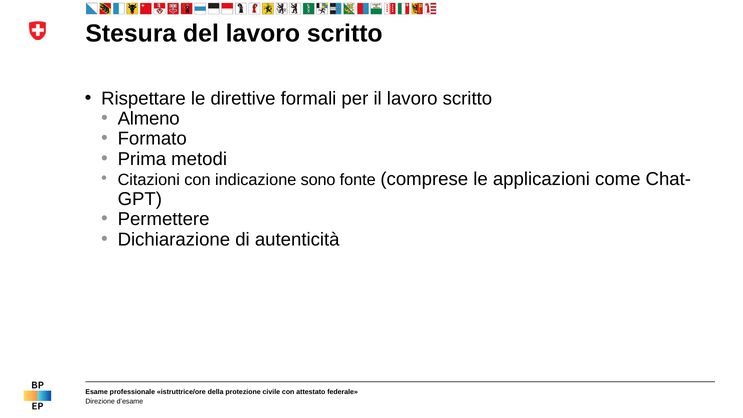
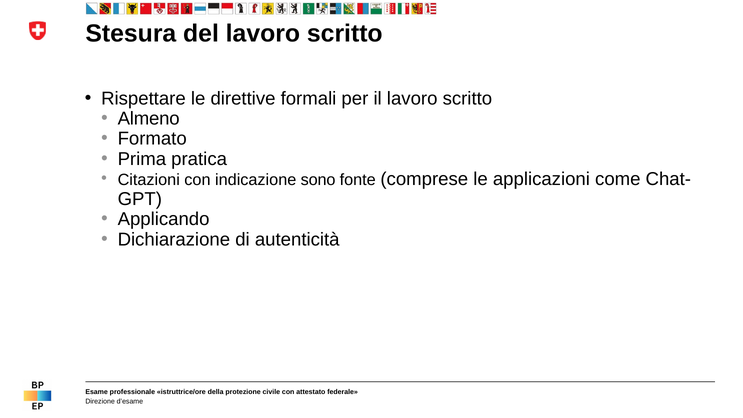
metodi: metodi -> pratica
Permettere: Permettere -> Applicando
